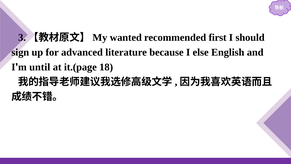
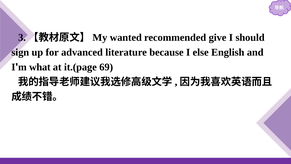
first: first -> give
until: until -> what
18: 18 -> 69
